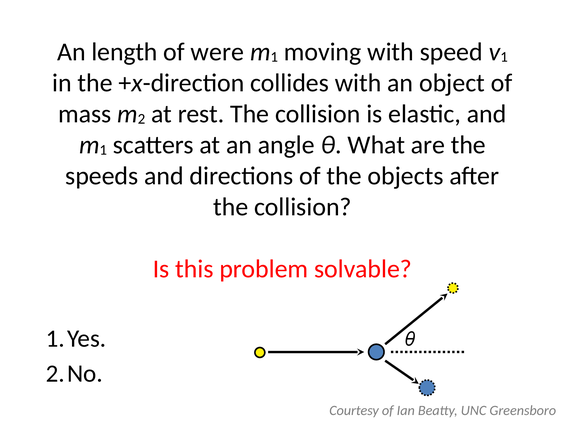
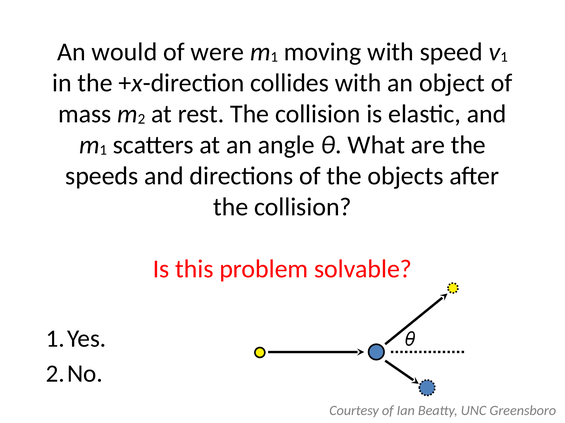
length: length -> would
